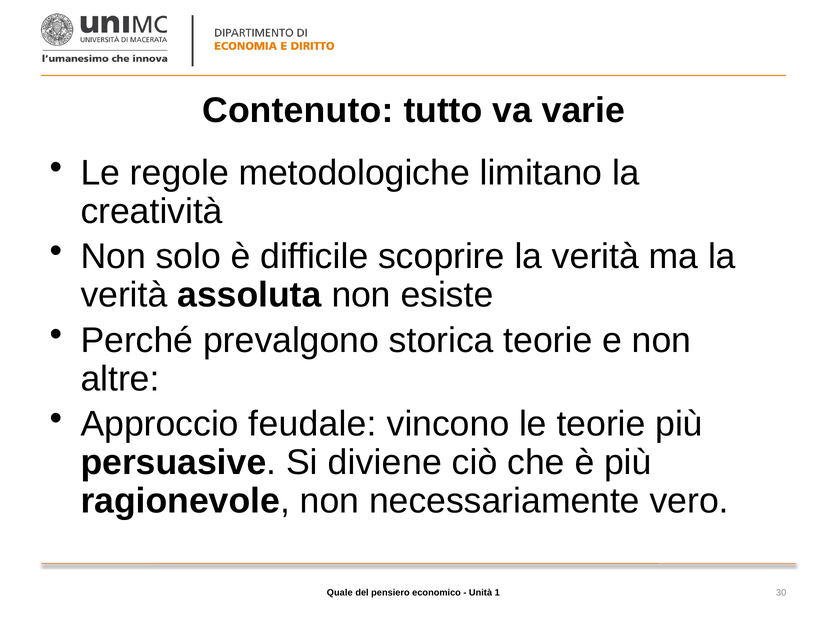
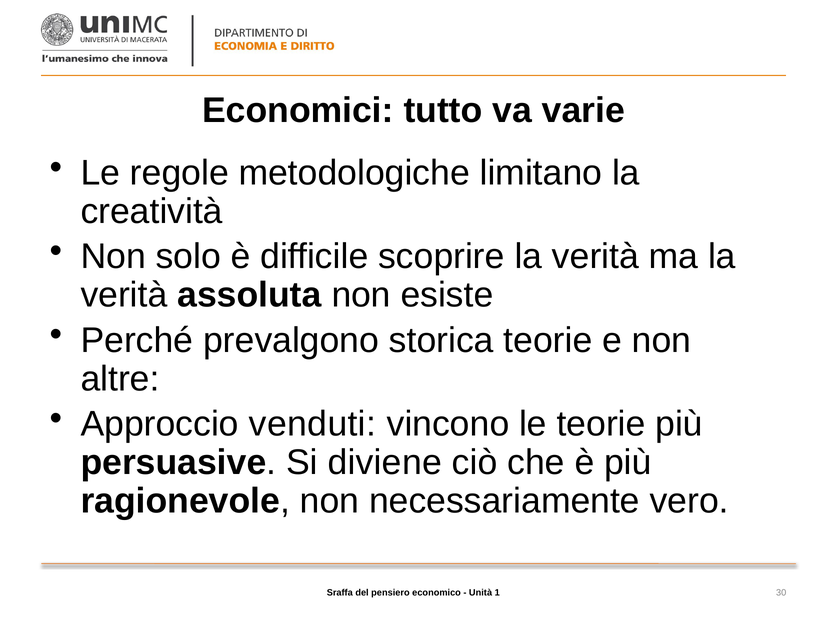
Contenuto: Contenuto -> Economici
feudale: feudale -> venduti
Quale: Quale -> Sraffa
